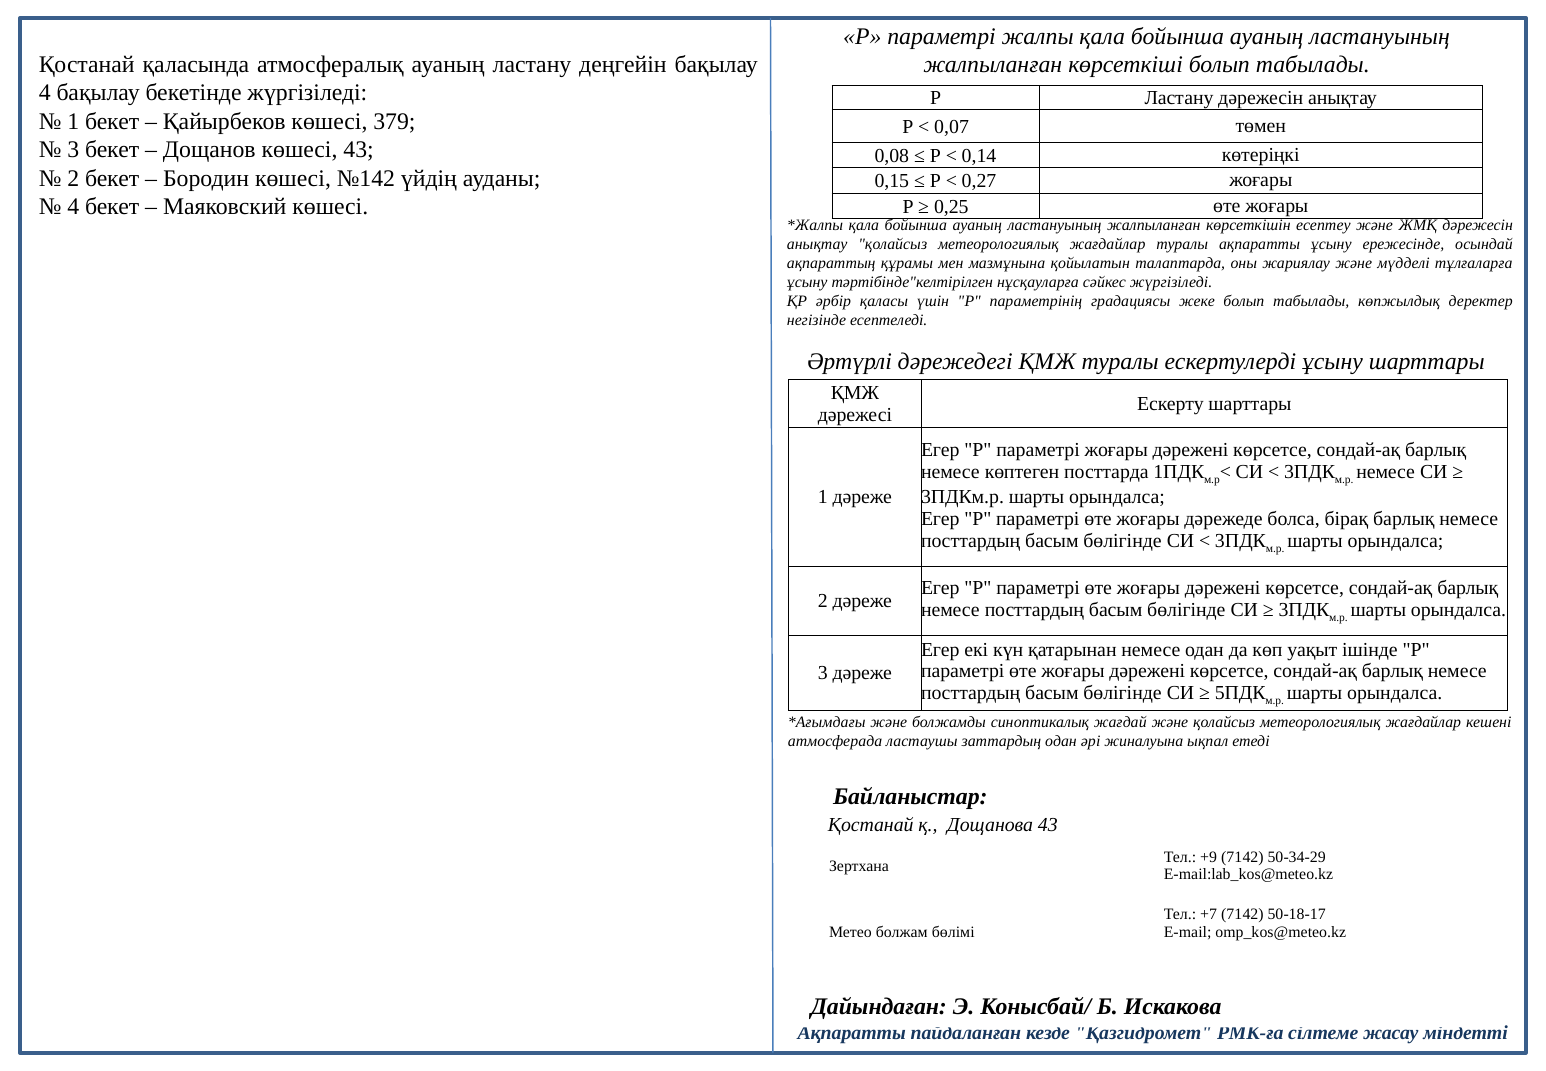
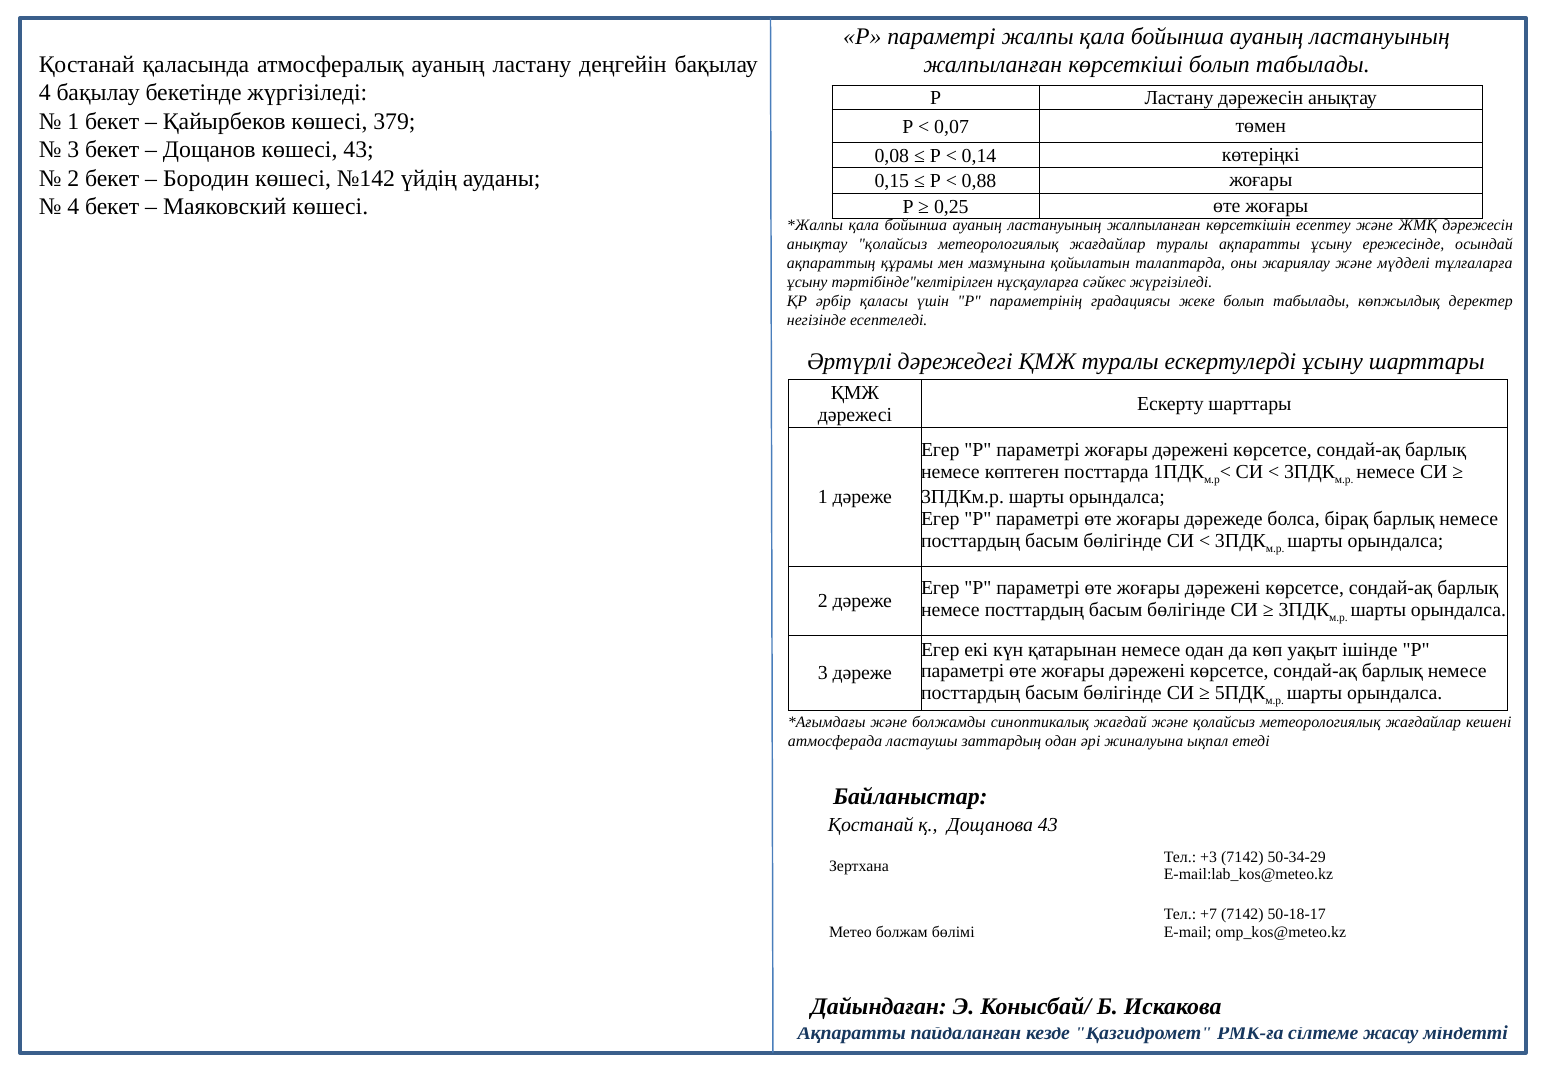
0,27: 0,27 -> 0,88
+9: +9 -> +3
